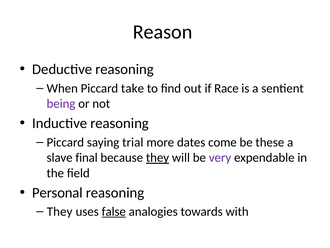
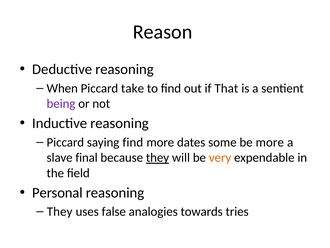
Race: Race -> That
saying trial: trial -> find
come: come -> some
be these: these -> more
very colour: purple -> orange
false underline: present -> none
with: with -> tries
